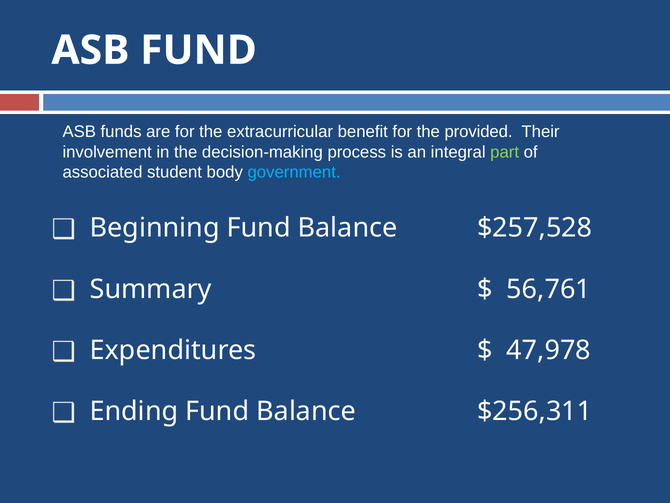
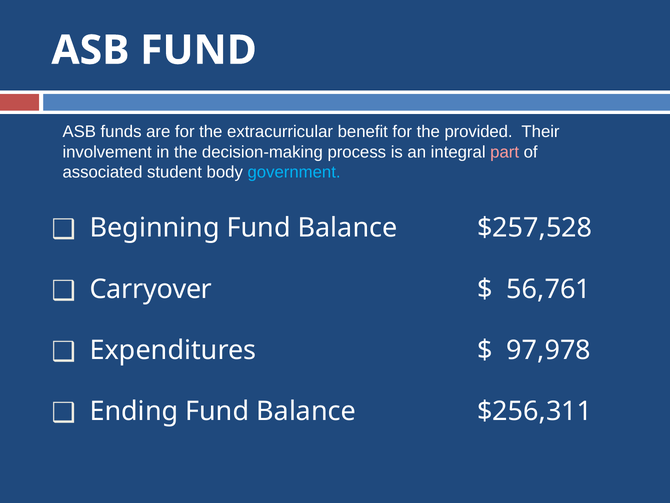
part colour: light green -> pink
Summary: Summary -> Carryover
47,978: 47,978 -> 97,978
